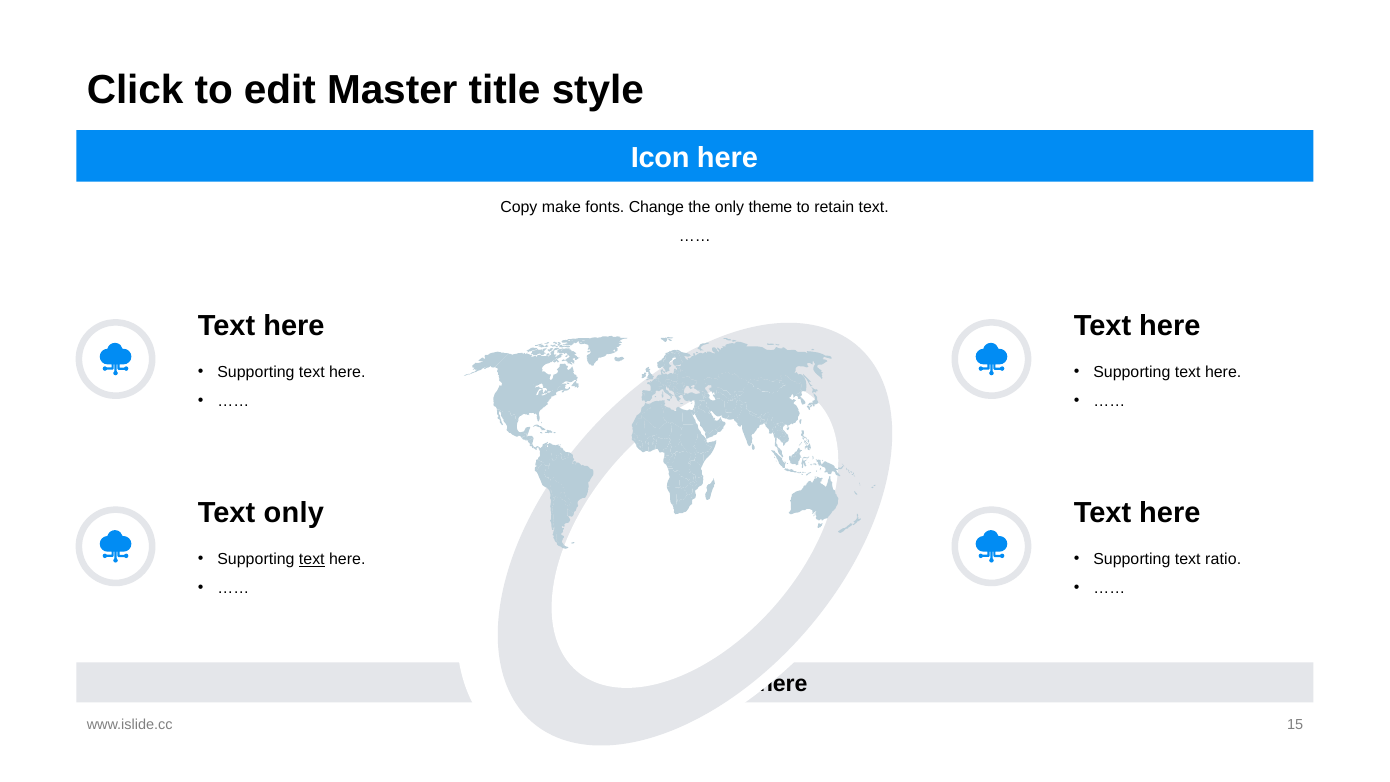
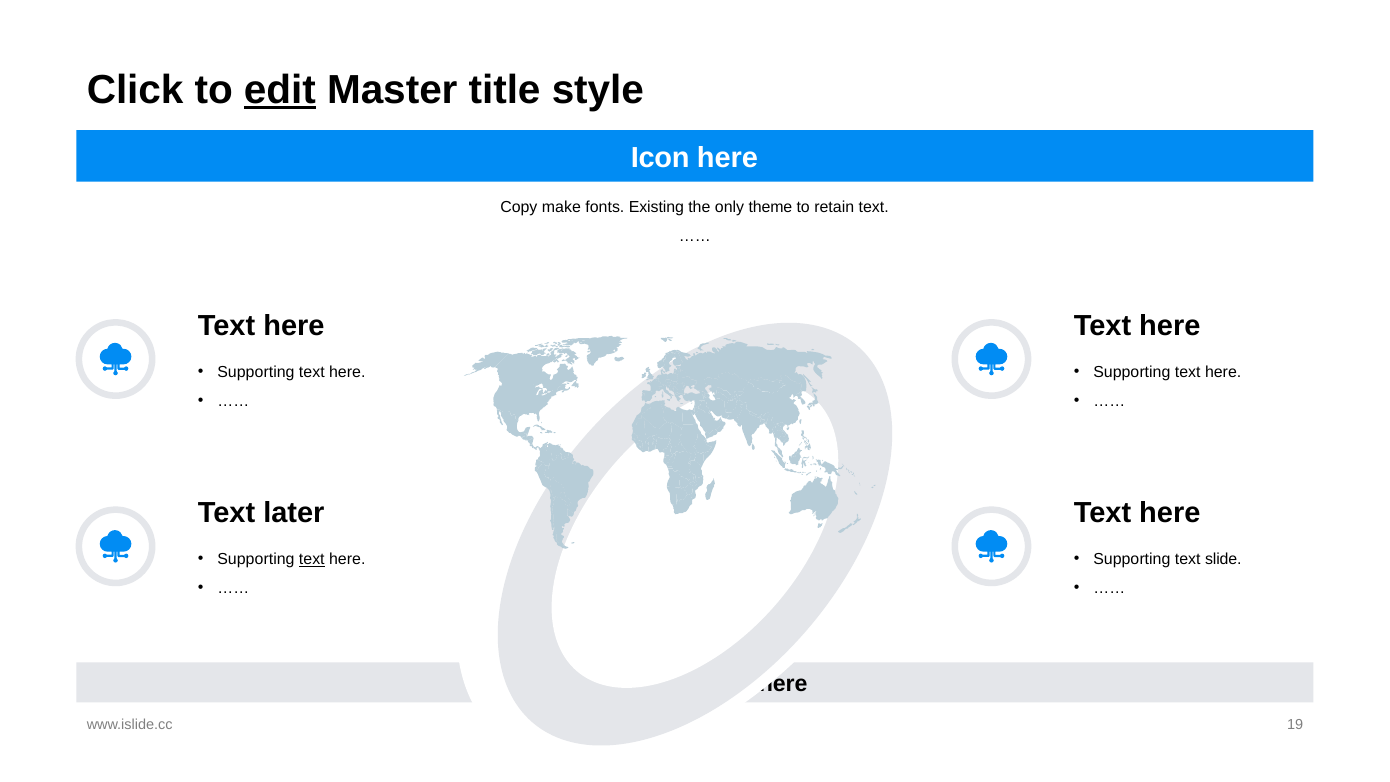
edit underline: none -> present
Change: Change -> Existing
Text only: only -> later
ratio: ratio -> slide
15: 15 -> 19
